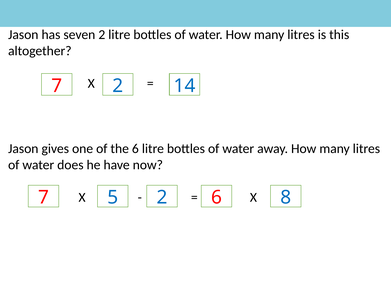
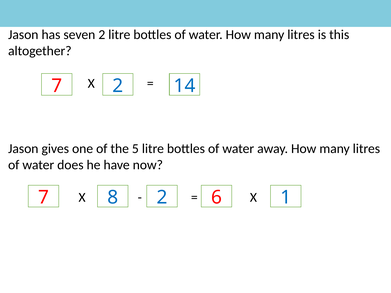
the 6: 6 -> 5
5: 5 -> 8
8: 8 -> 1
